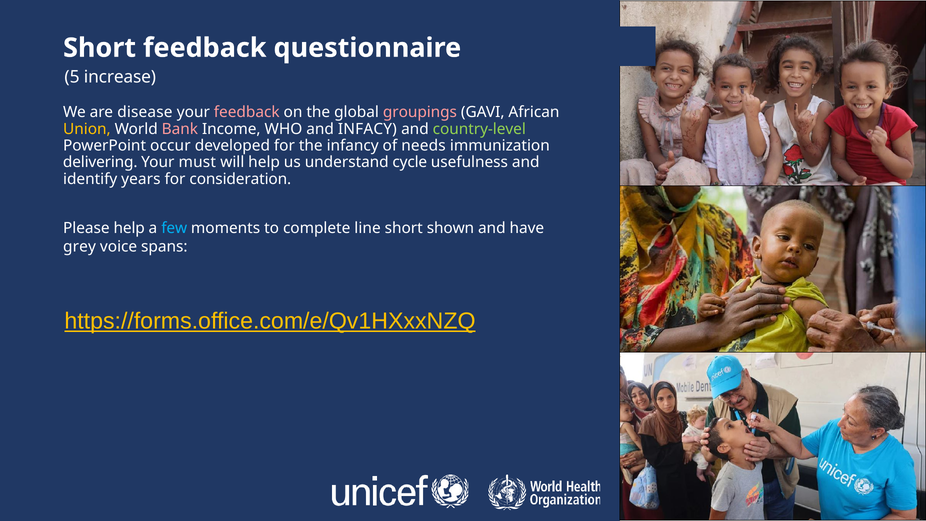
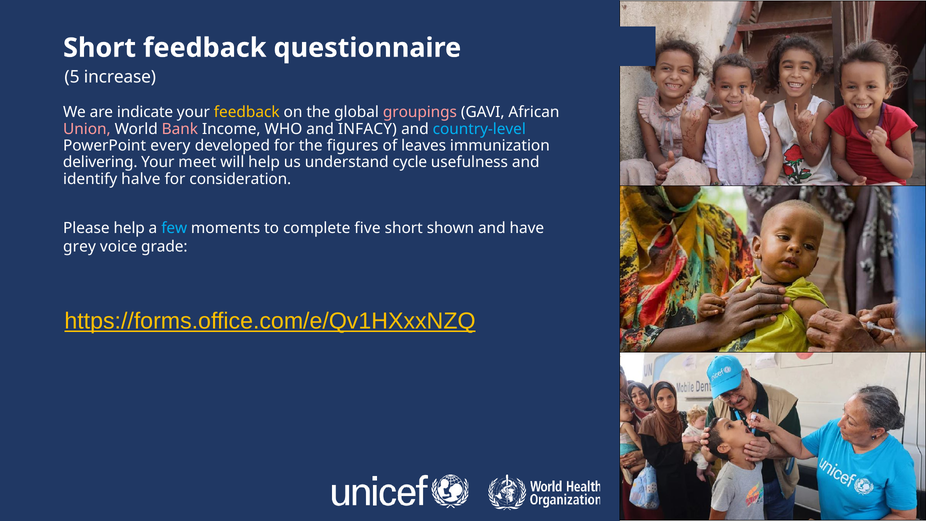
disease: disease -> indicate
feedback at (247, 112) colour: pink -> yellow
Union colour: yellow -> pink
country-level colour: light green -> light blue
occur: occur -> every
infancy: infancy -> figures
needs: needs -> leaves
must: must -> meet
years: years -> halve
line: line -> five
spans: spans -> grade
